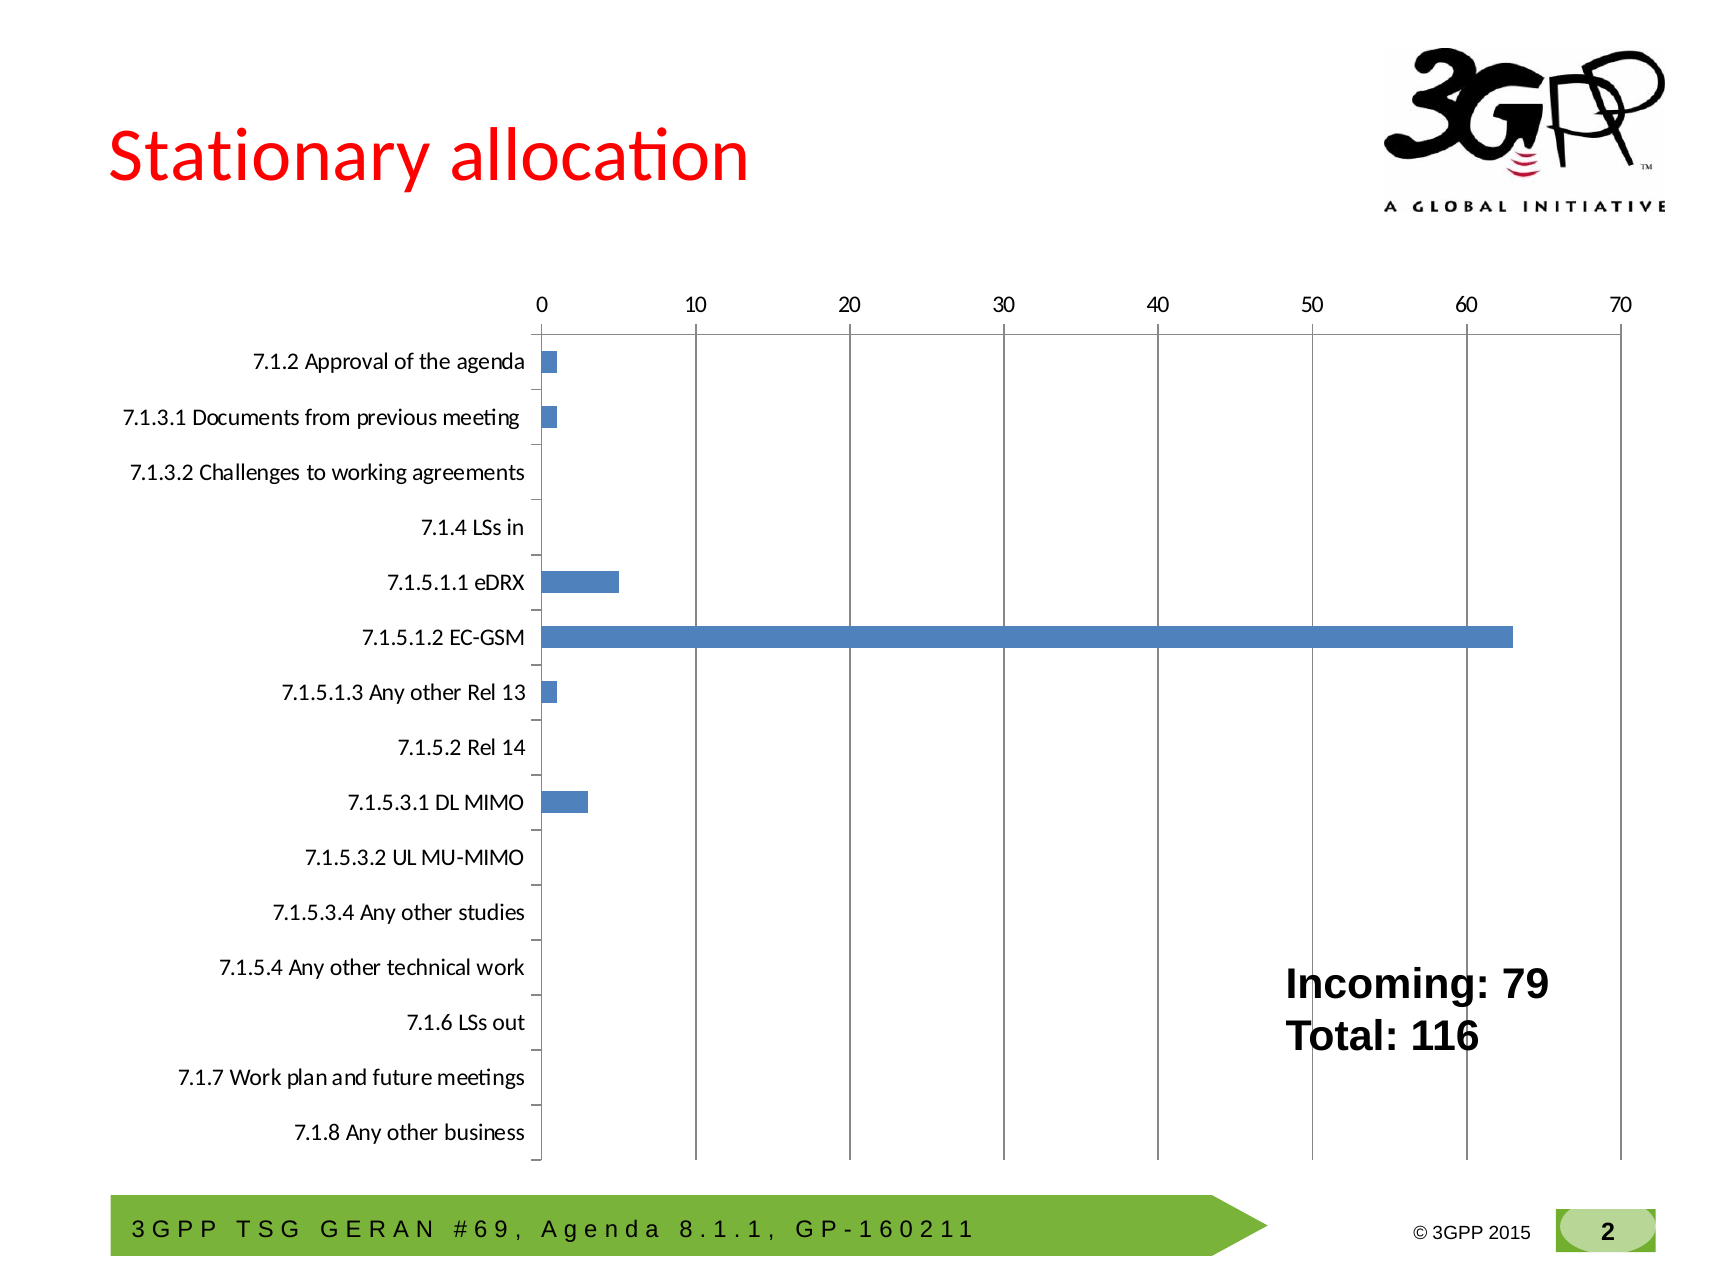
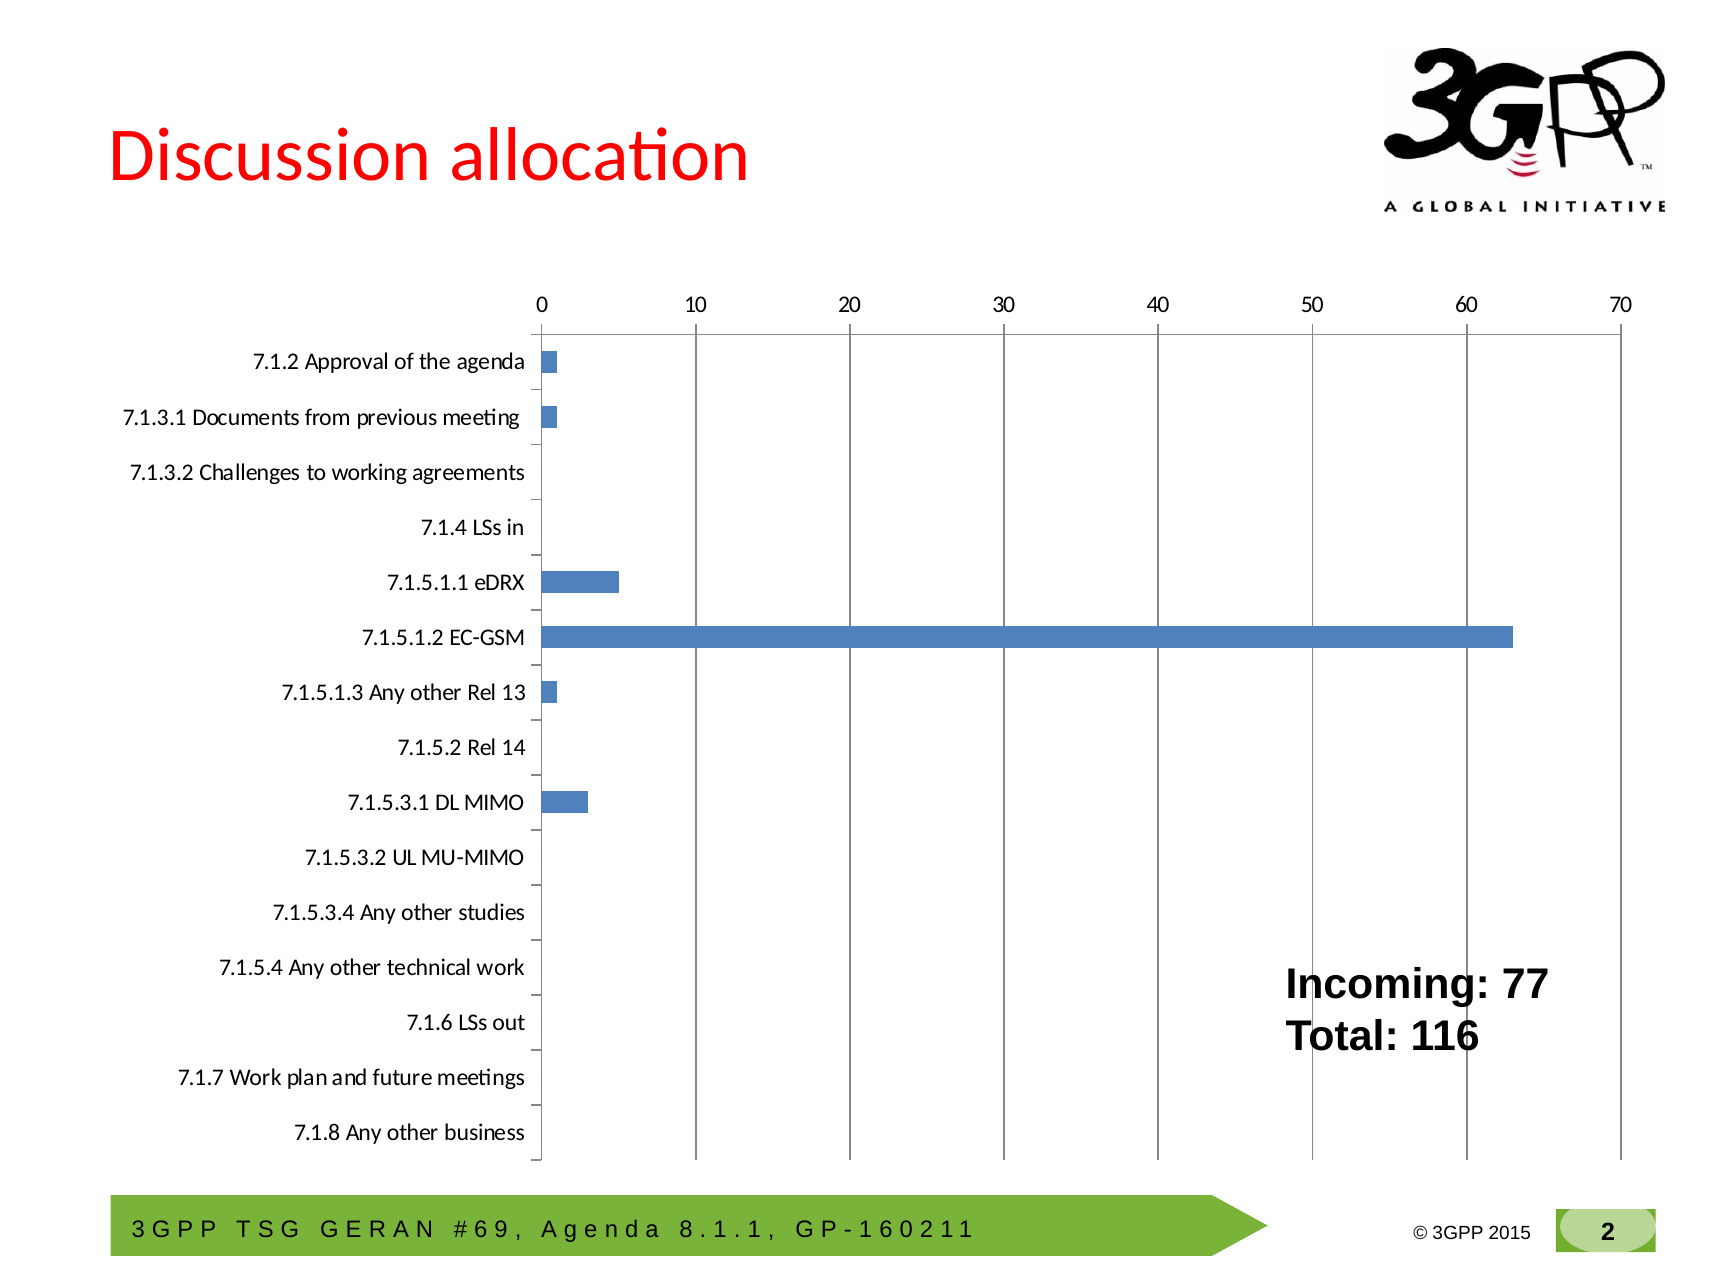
Stationary: Stationary -> Discussion
79: 79 -> 77
